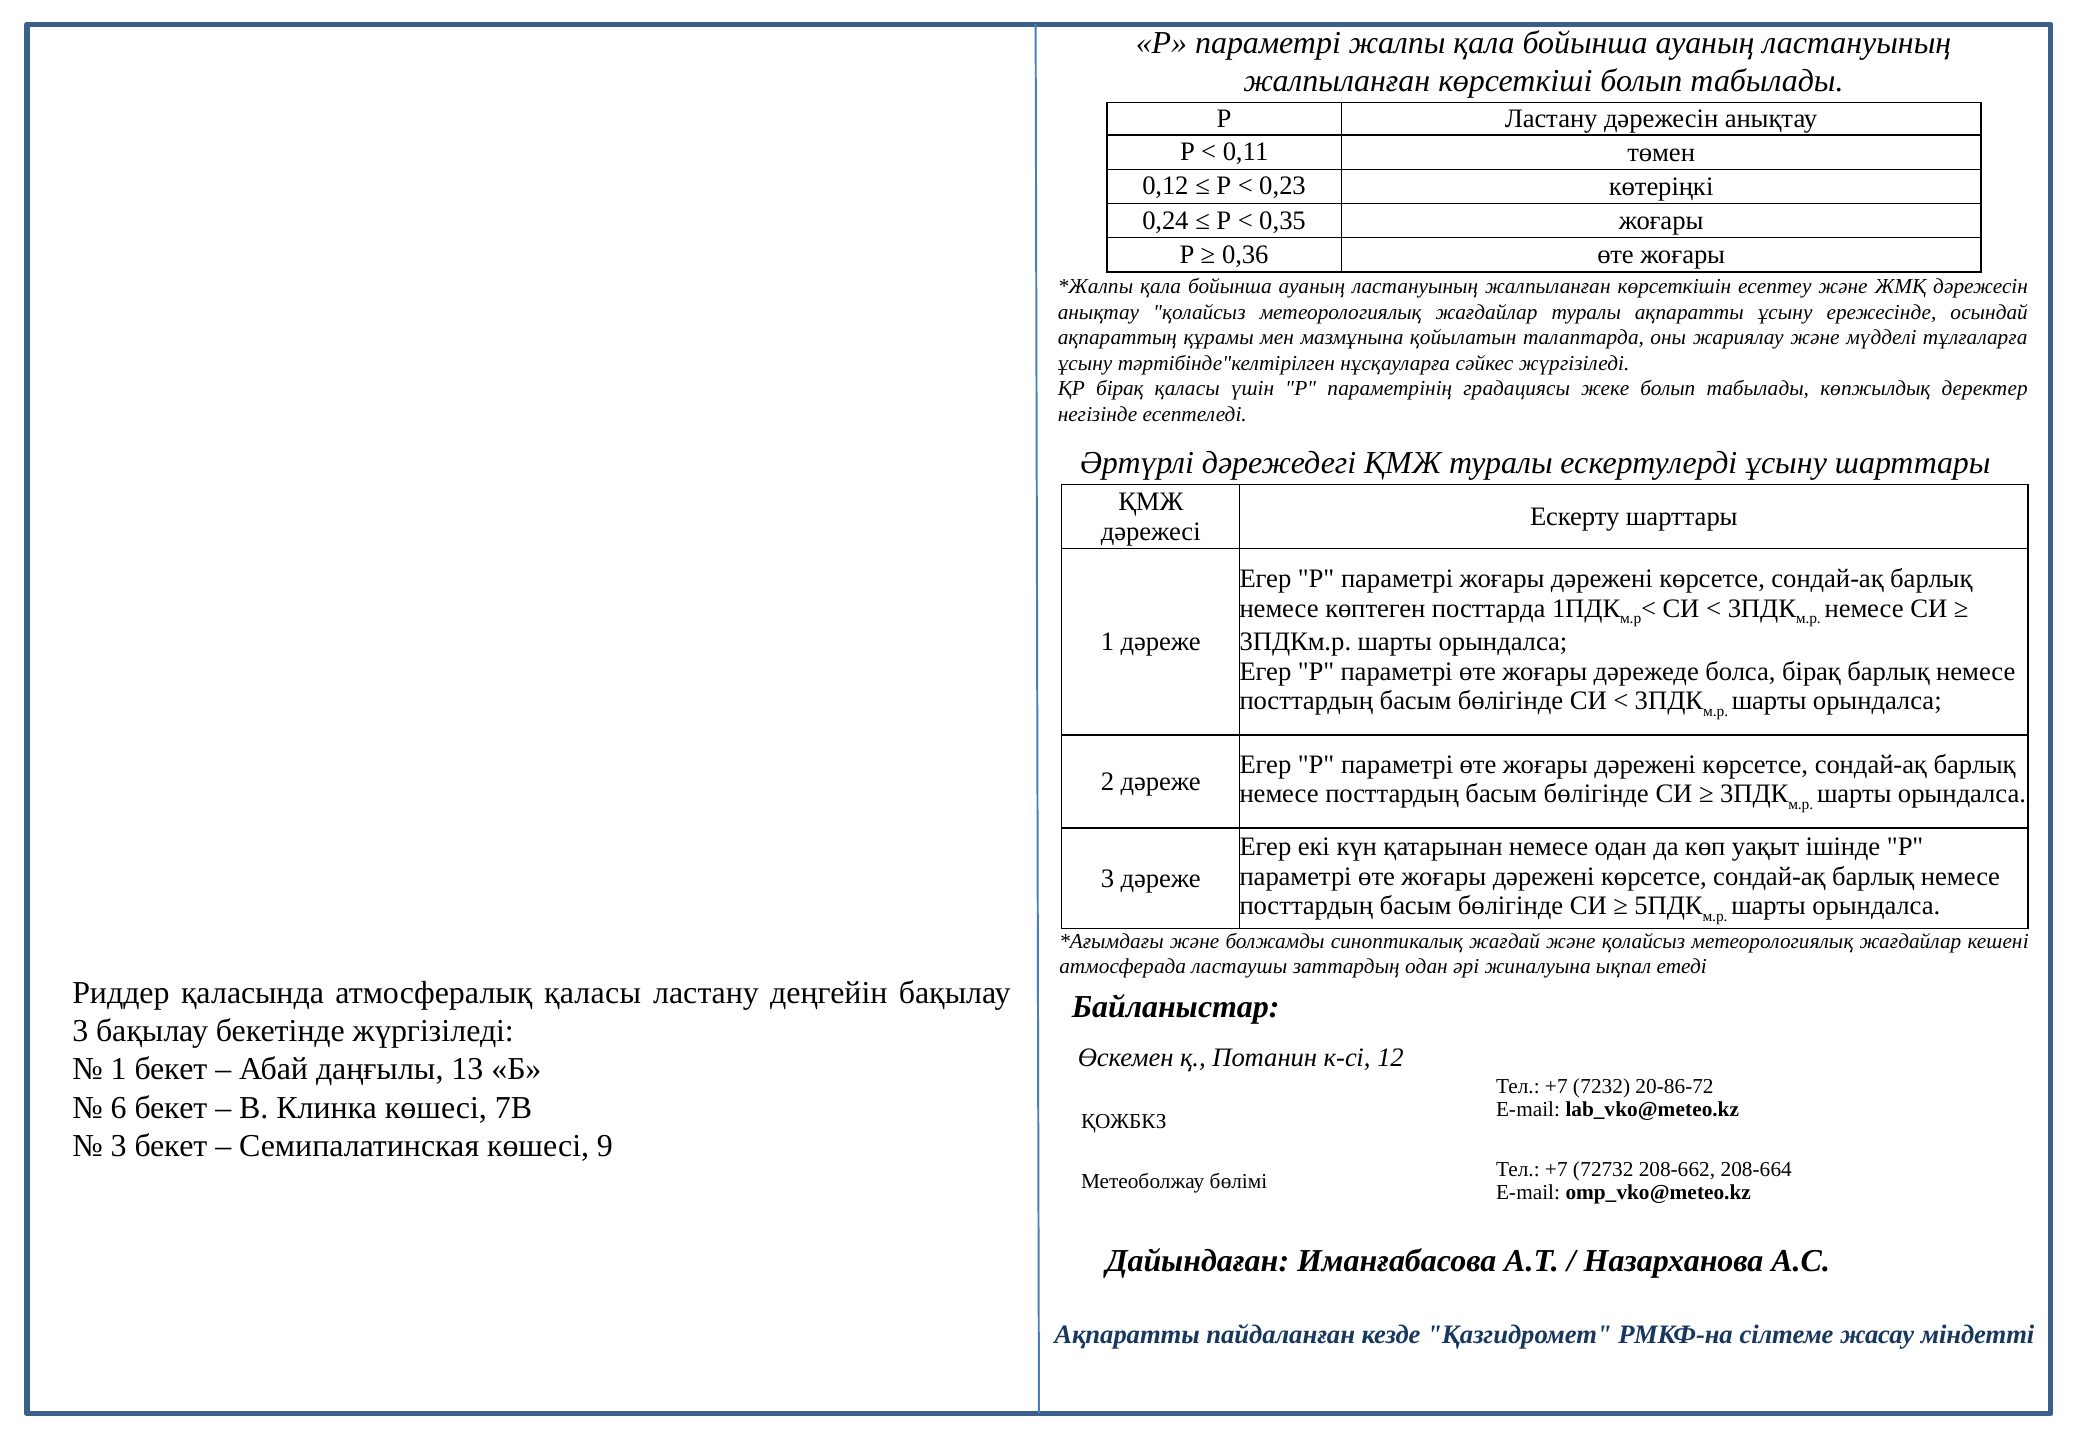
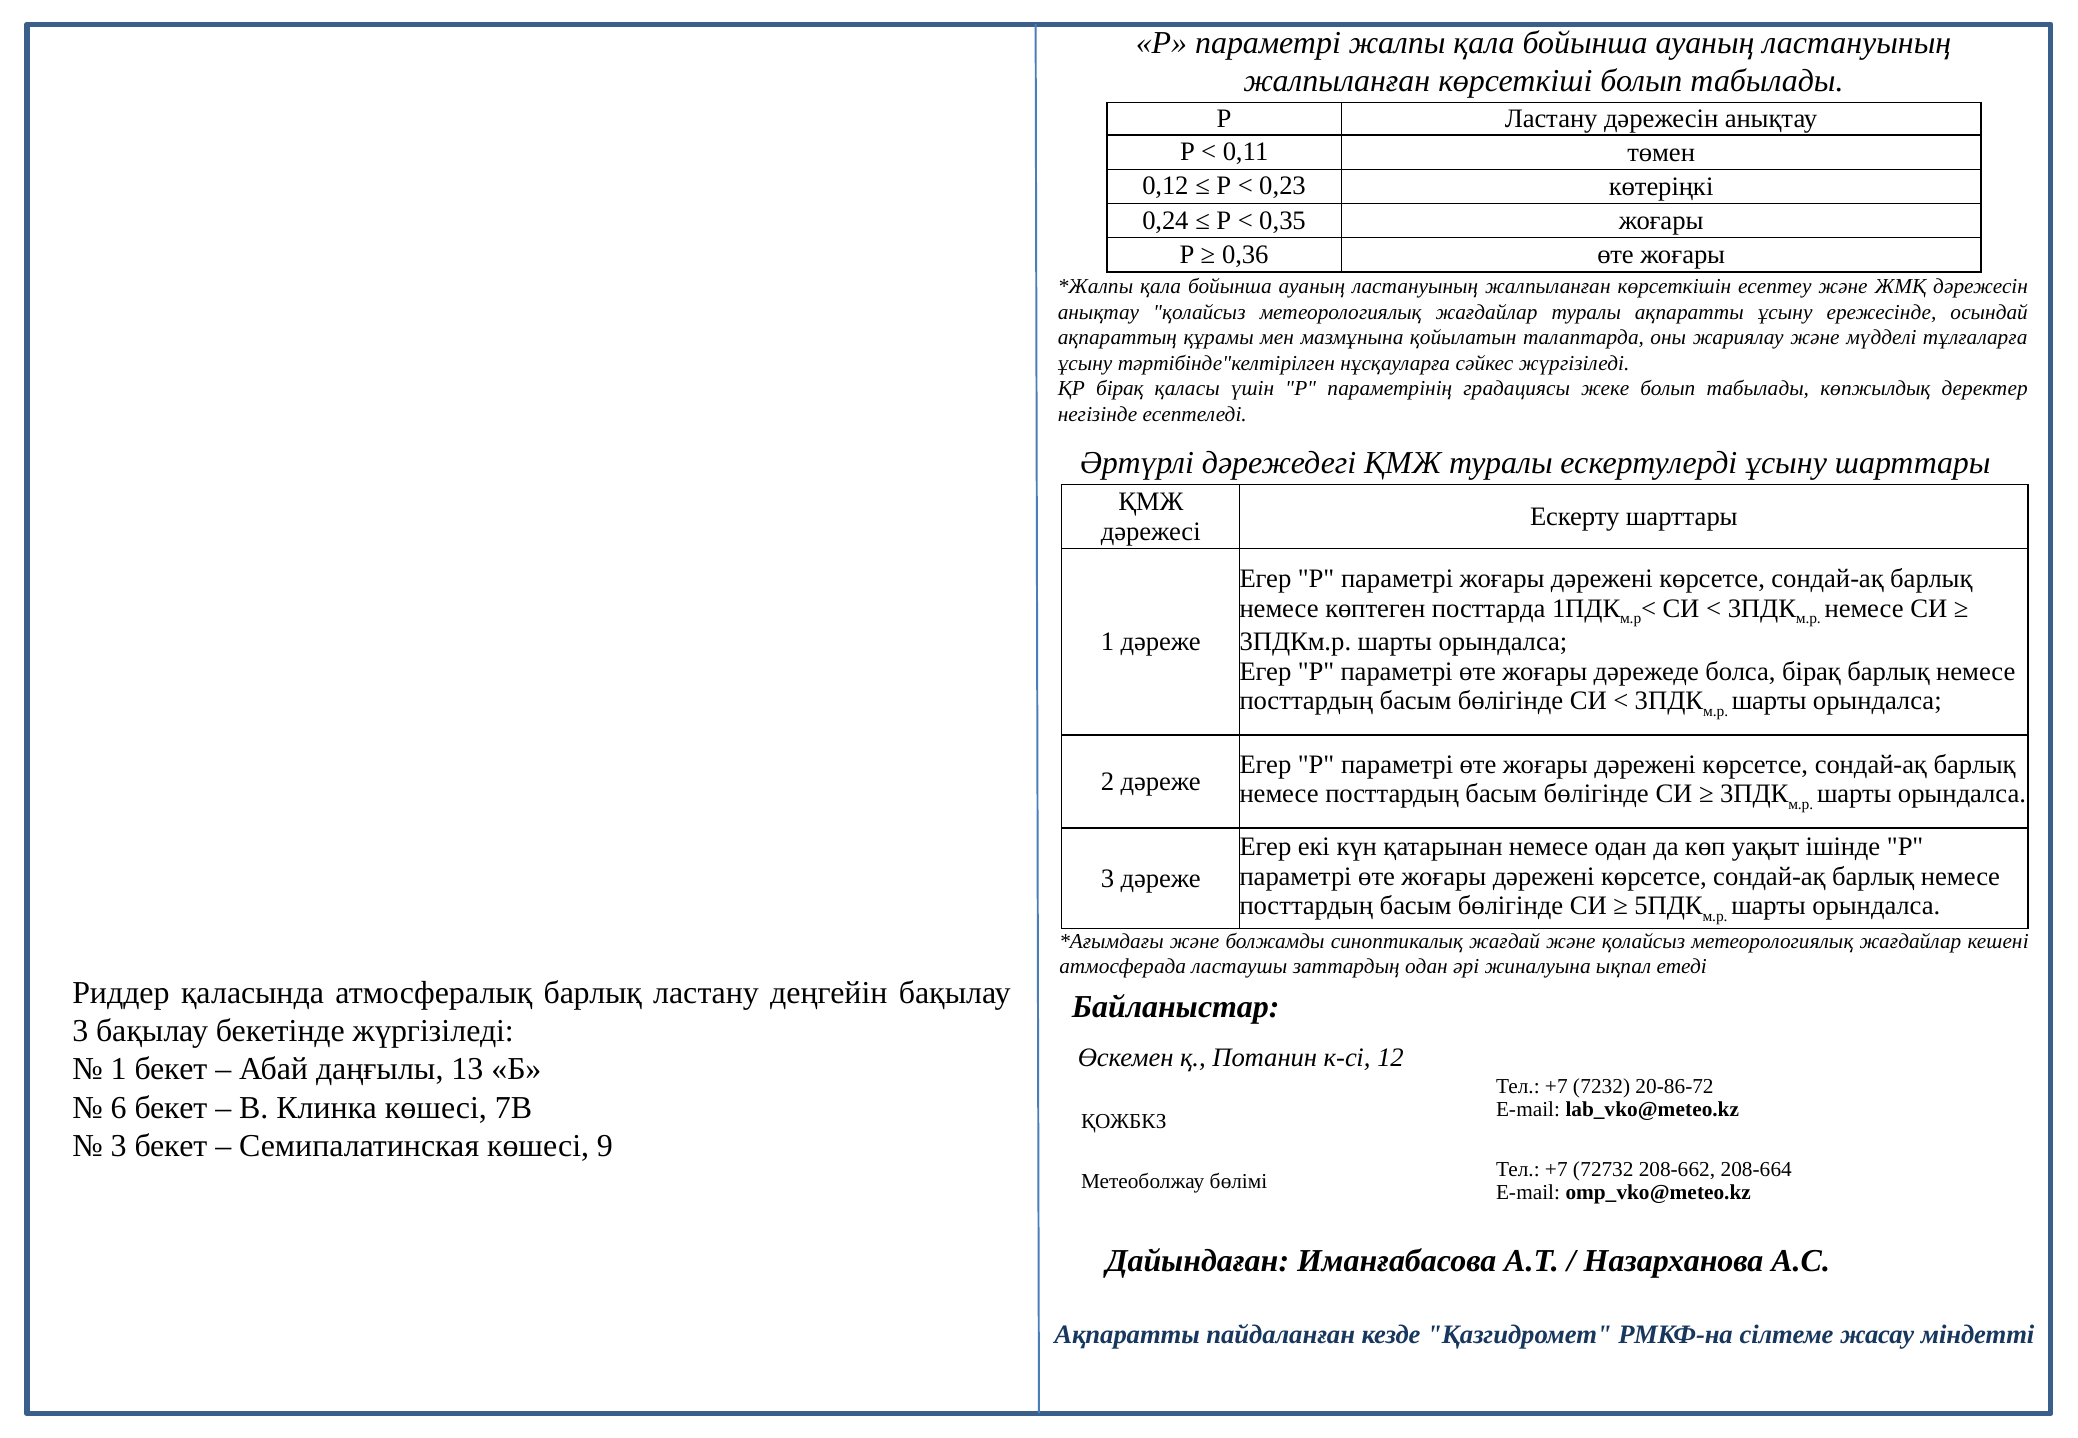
атмосфералық қаласы: қаласы -> барлық
